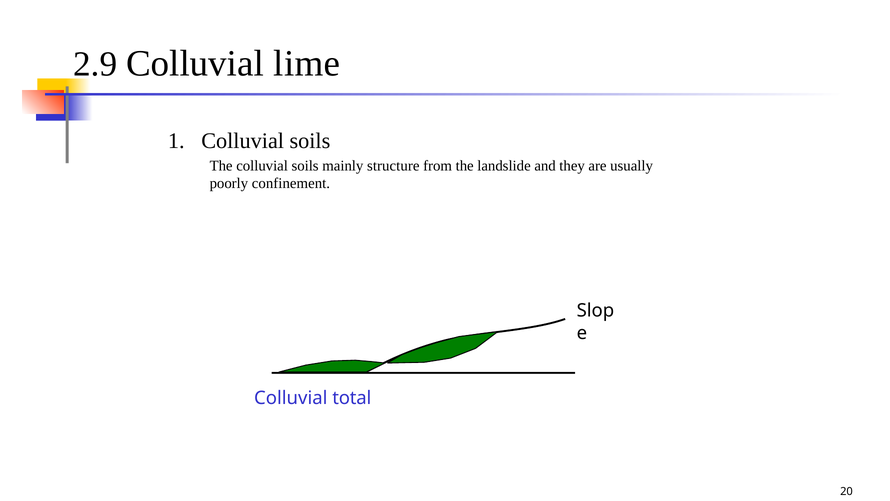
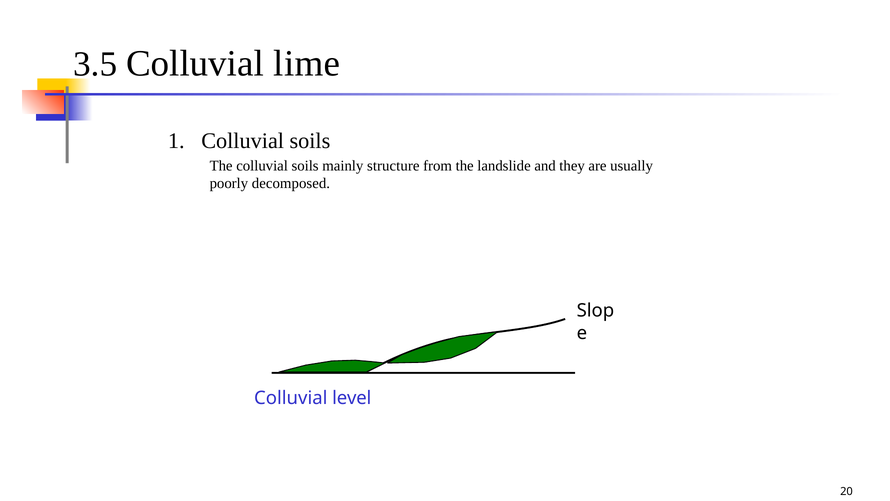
2.9: 2.9 -> 3.5
confinement: confinement -> decomposed
total: total -> level
